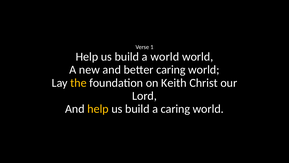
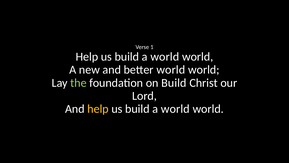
better caring: caring -> world
the colour: yellow -> light green
on Keith: Keith -> Build
caring at (175, 109): caring -> world
